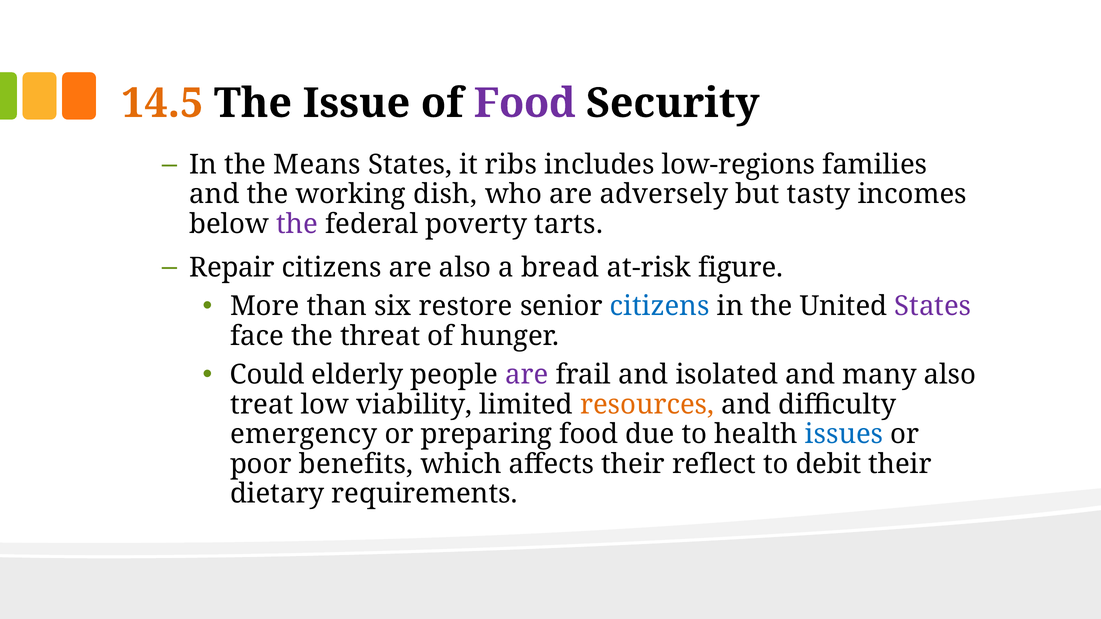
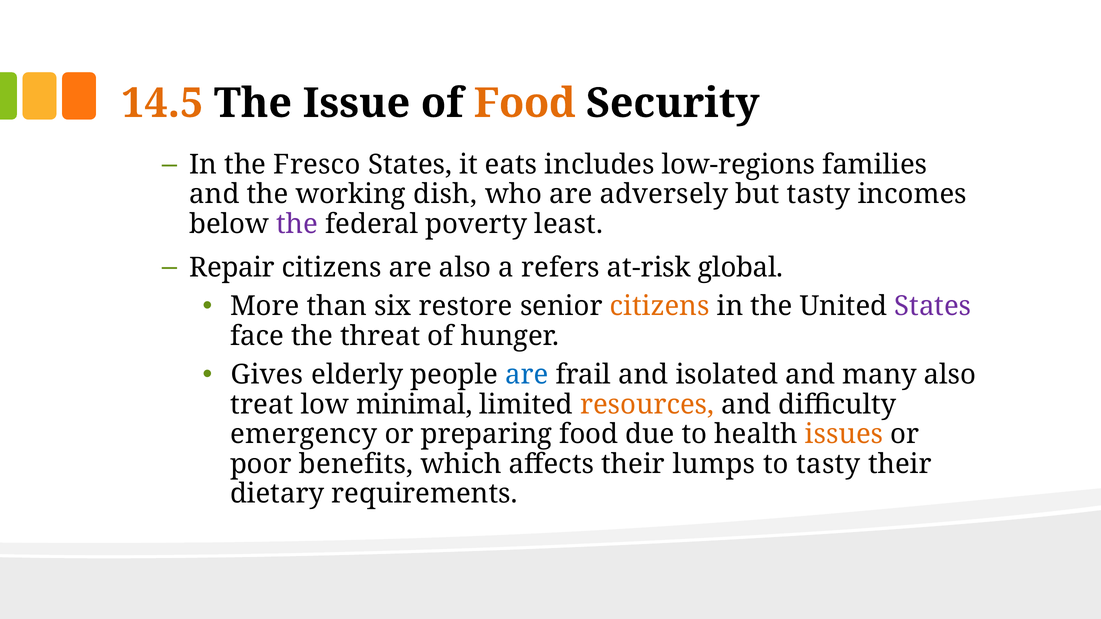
Food at (525, 103) colour: purple -> orange
Means: Means -> Fresco
ribs: ribs -> eats
tarts: tarts -> least
bread: bread -> refers
figure: figure -> global
citizens at (660, 307) colour: blue -> orange
Could: Could -> Gives
are at (527, 375) colour: purple -> blue
viability: viability -> minimal
issues colour: blue -> orange
reflect: reflect -> lumps
to debit: debit -> tasty
